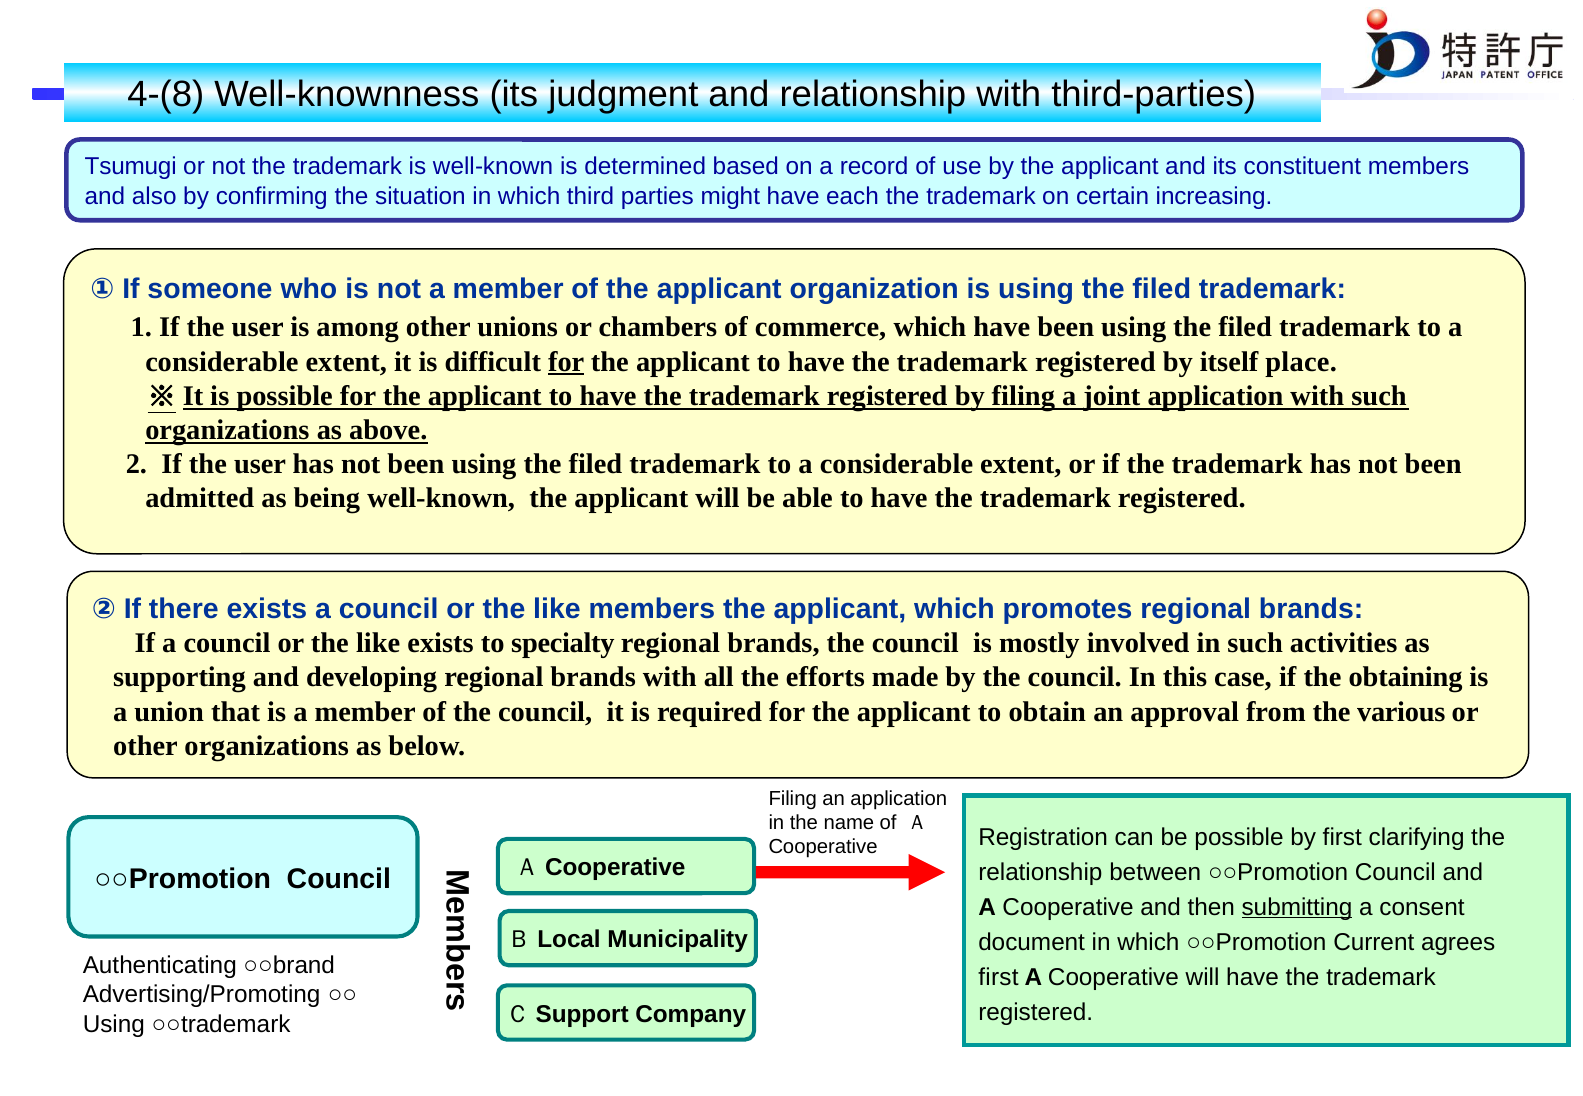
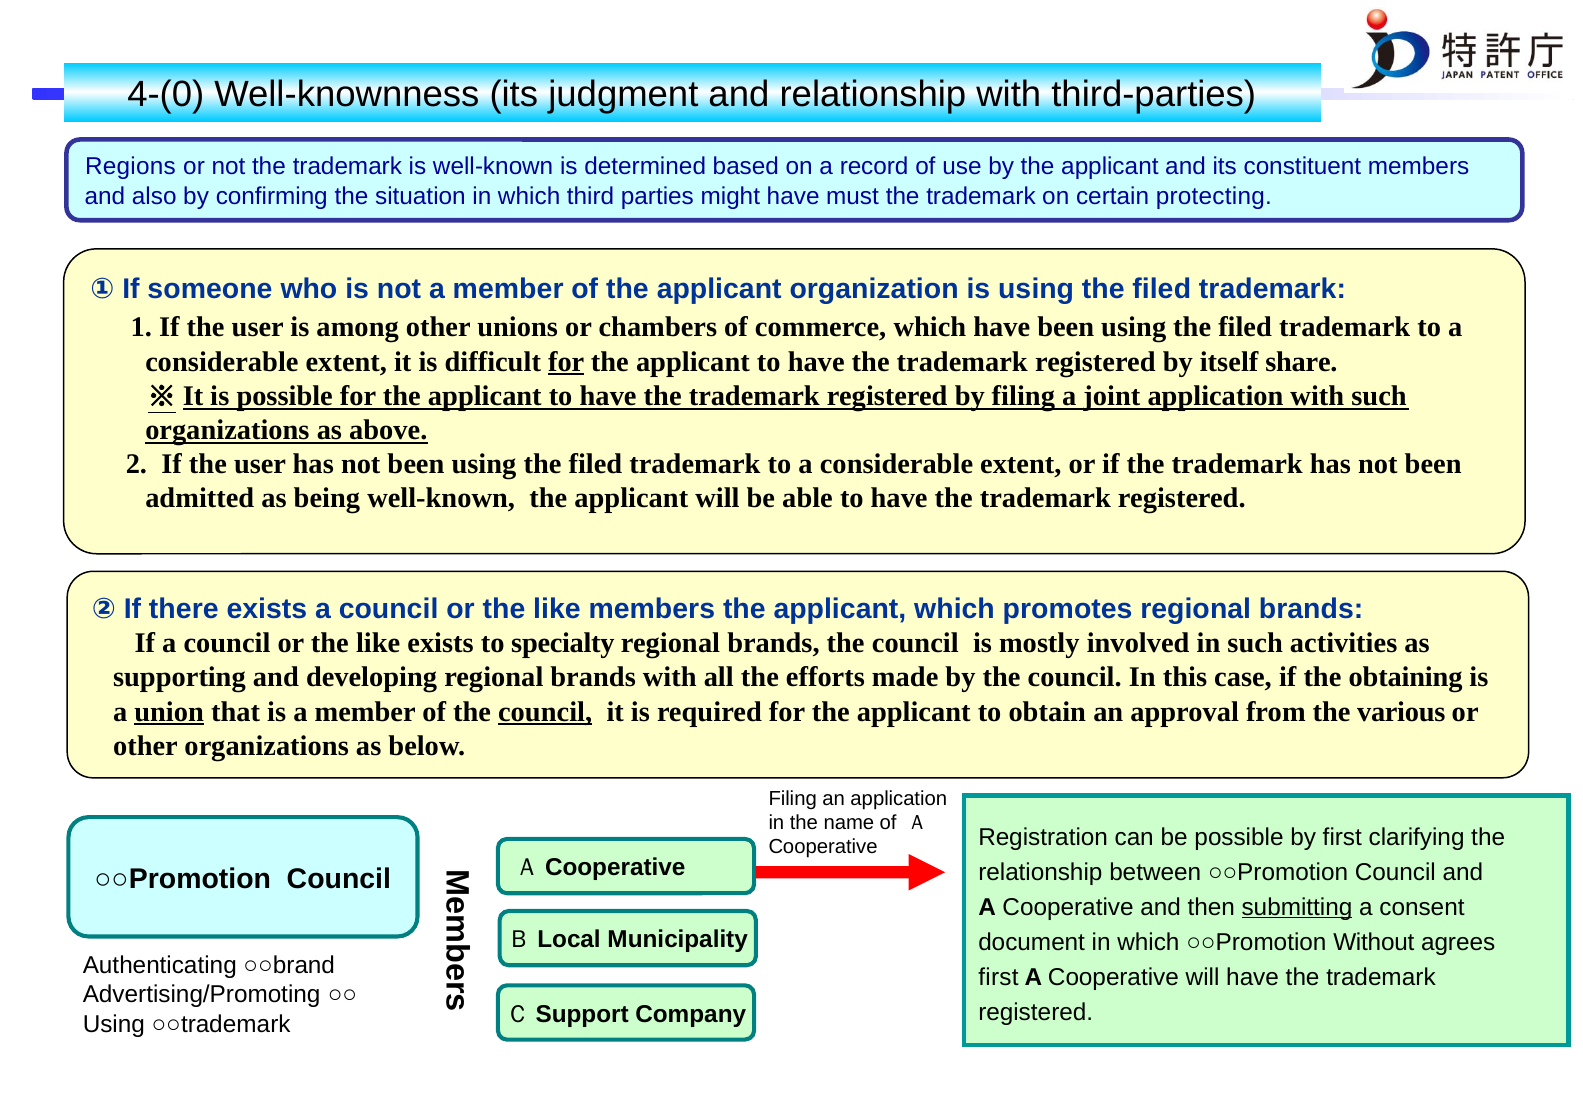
4-(8: 4-(8 -> 4-(0
Tsumugi: Tsumugi -> Regions
each: each -> must
increasing: increasing -> protecting
place: place -> share
union underline: none -> present
council at (545, 712) underline: none -> present
Current: Current -> Without
